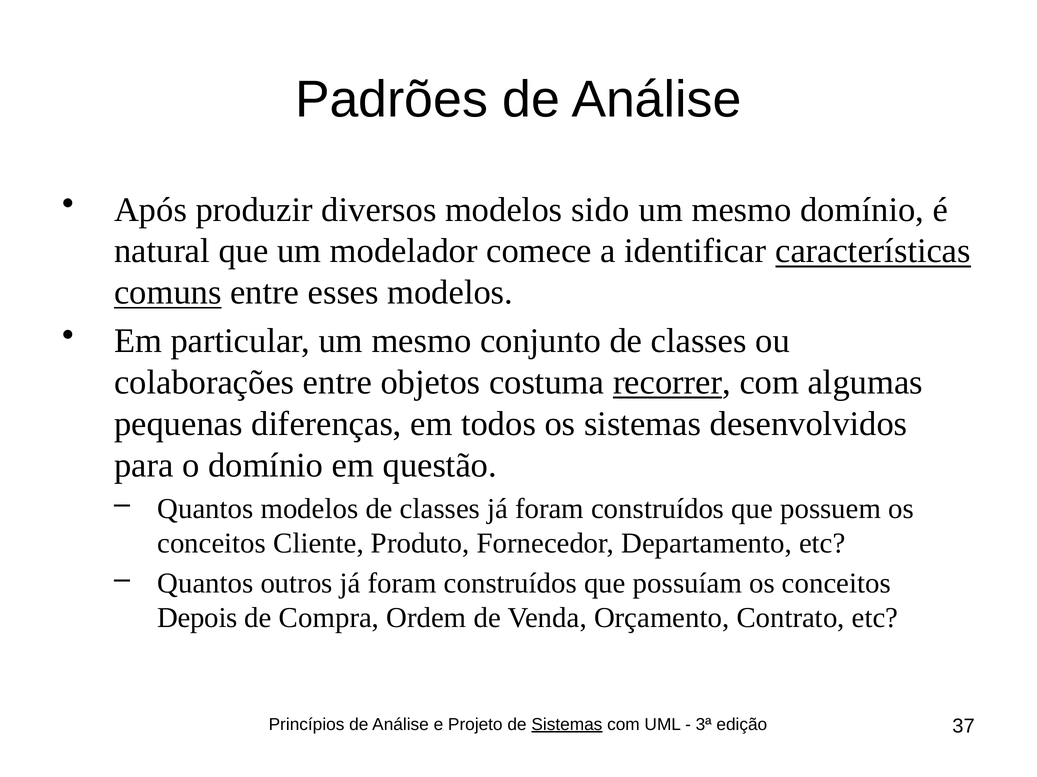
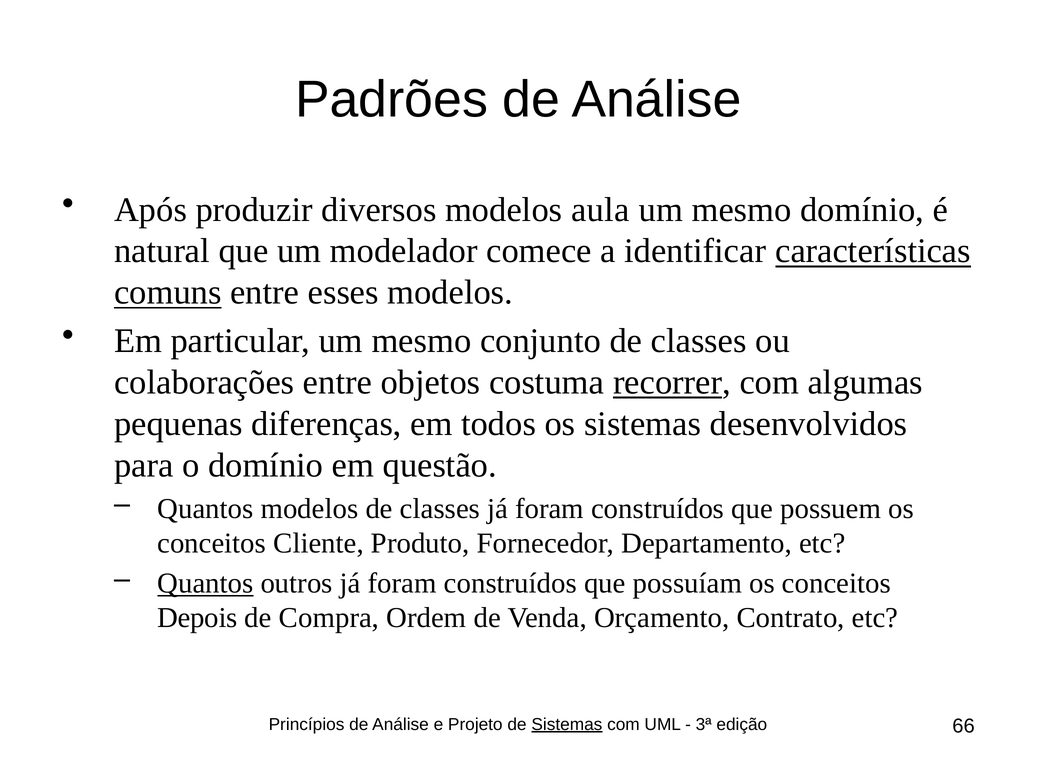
sido: sido -> aula
Quantos at (205, 584) underline: none -> present
37: 37 -> 66
